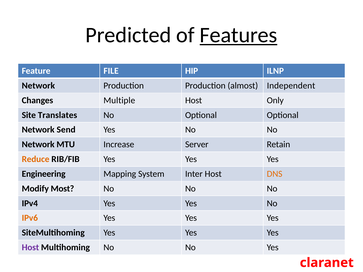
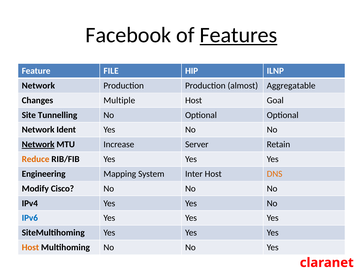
Predicted: Predicted -> Facebook
Independent: Independent -> Aggregatable
Only: Only -> Goal
Translates: Translates -> Tunnelling
Send: Send -> Ident
Network at (38, 145) underline: none -> present
Most: Most -> Cisco
IPv6 colour: orange -> blue
Host at (30, 248) colour: purple -> orange
